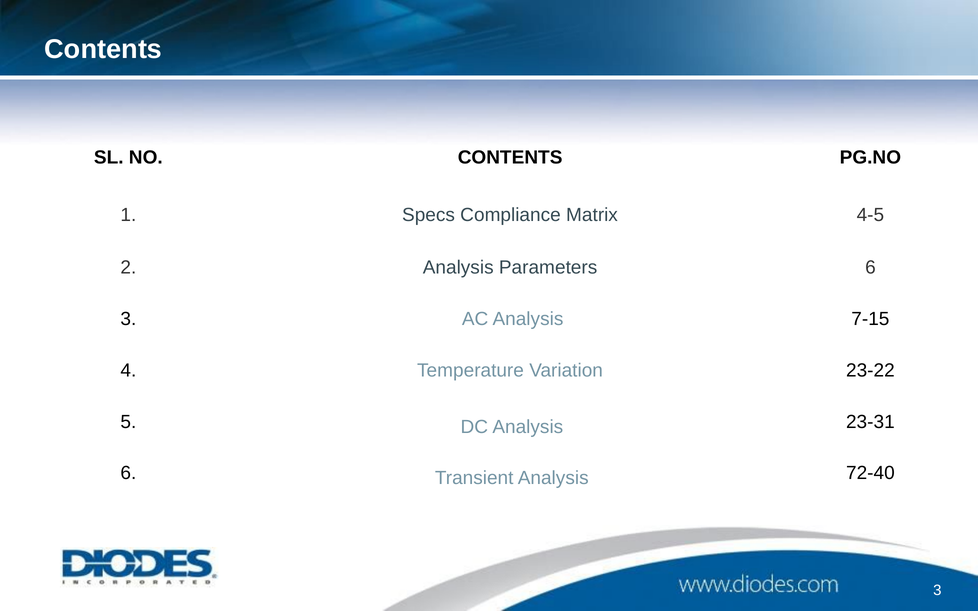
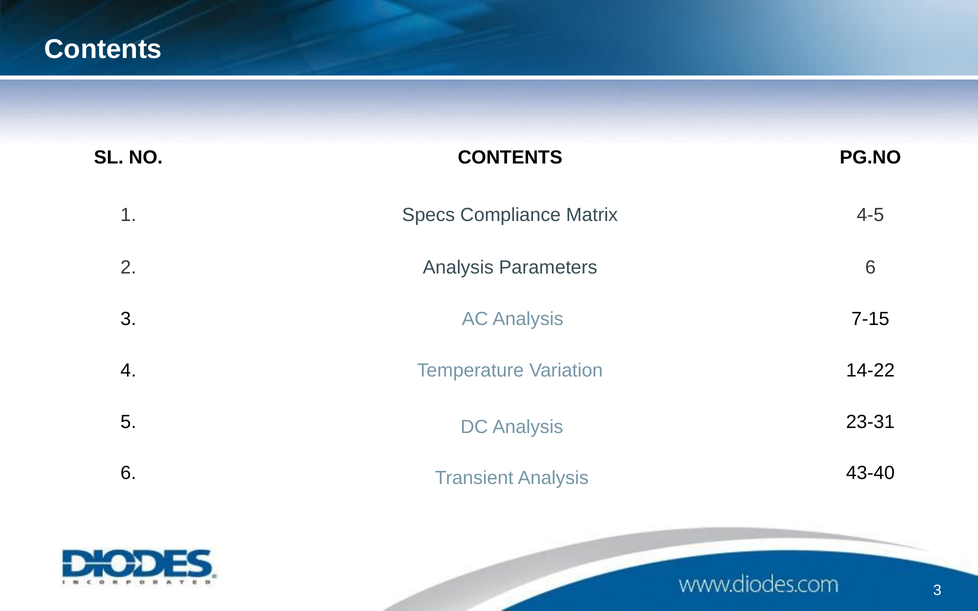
23-22: 23-22 -> 14-22
72-40: 72-40 -> 43-40
